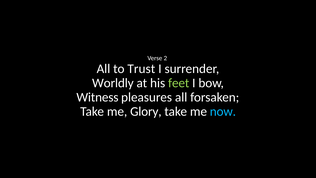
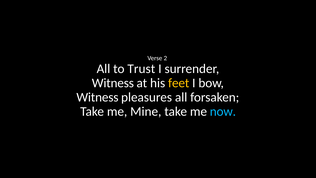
Worldly at (113, 83): Worldly -> Witness
feet colour: light green -> yellow
Glory: Glory -> Mine
